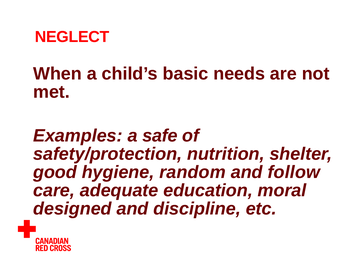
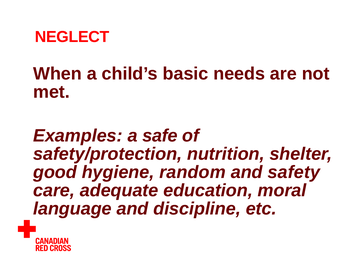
follow: follow -> safety
designed: designed -> language
